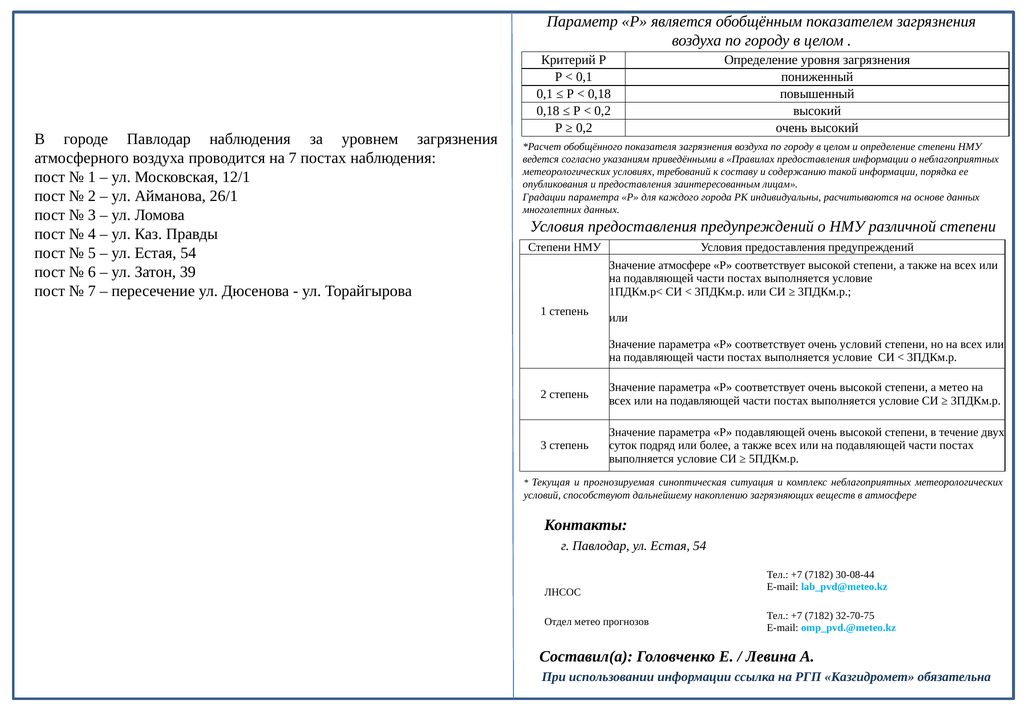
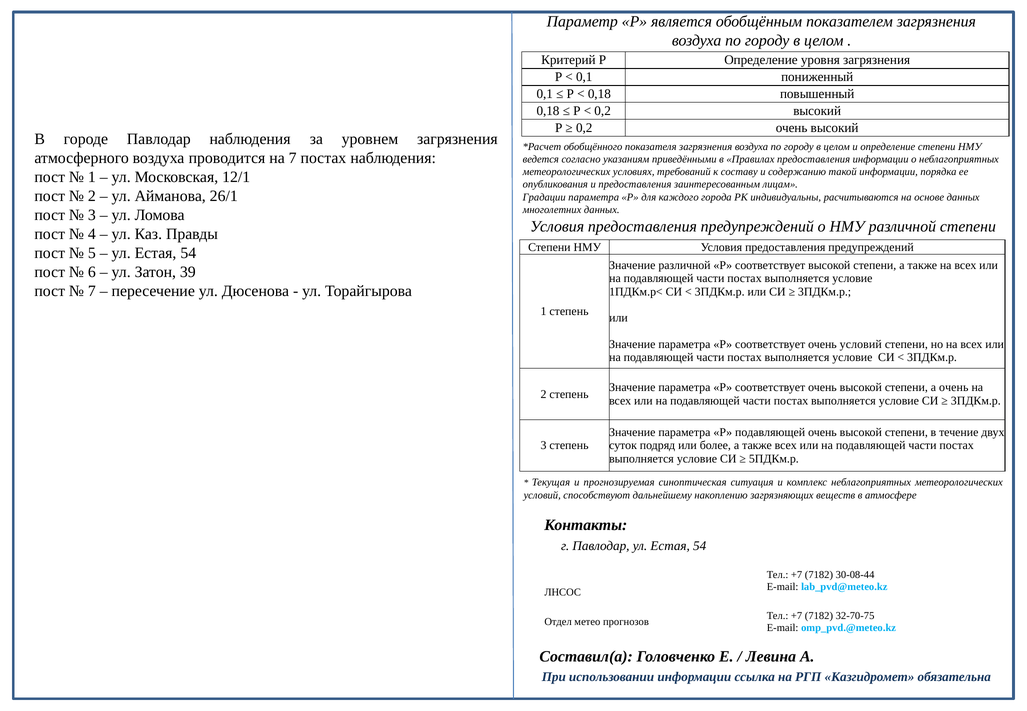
Значение атмосфере: атмосфере -> различной
а метео: метео -> очень
